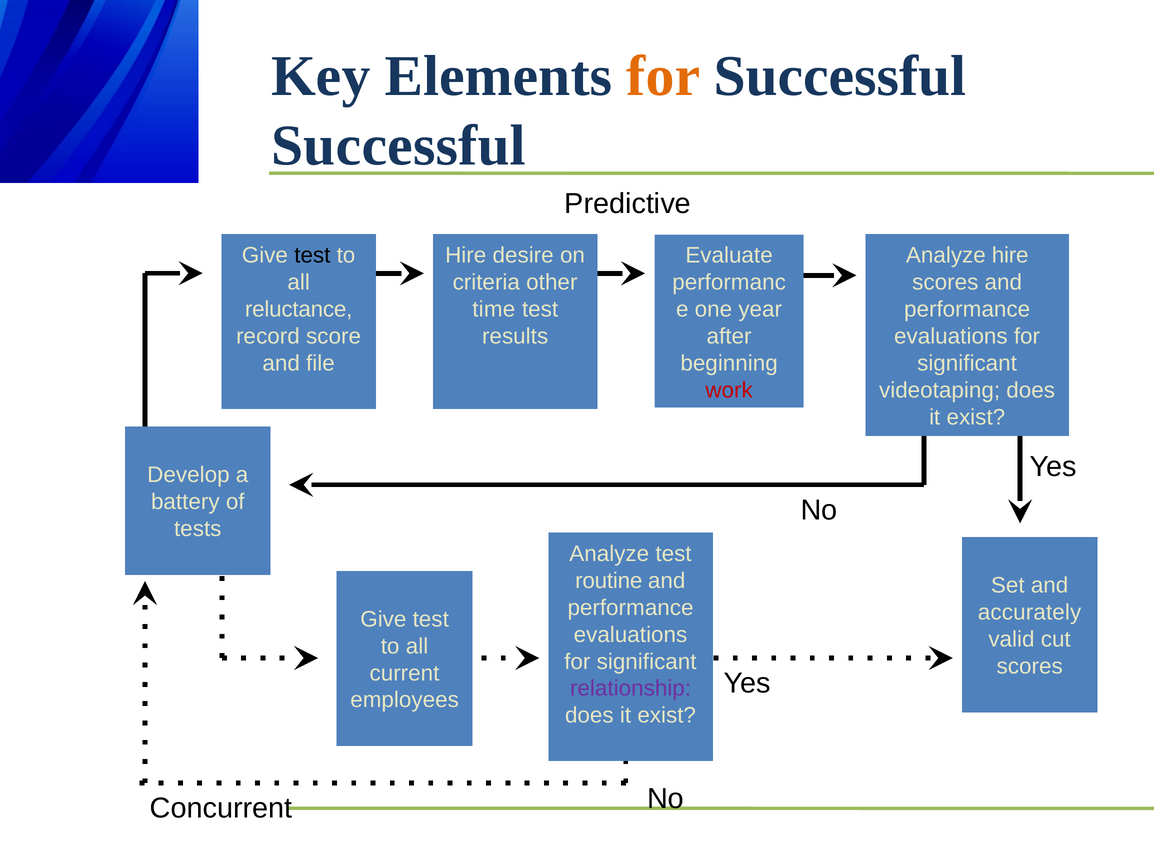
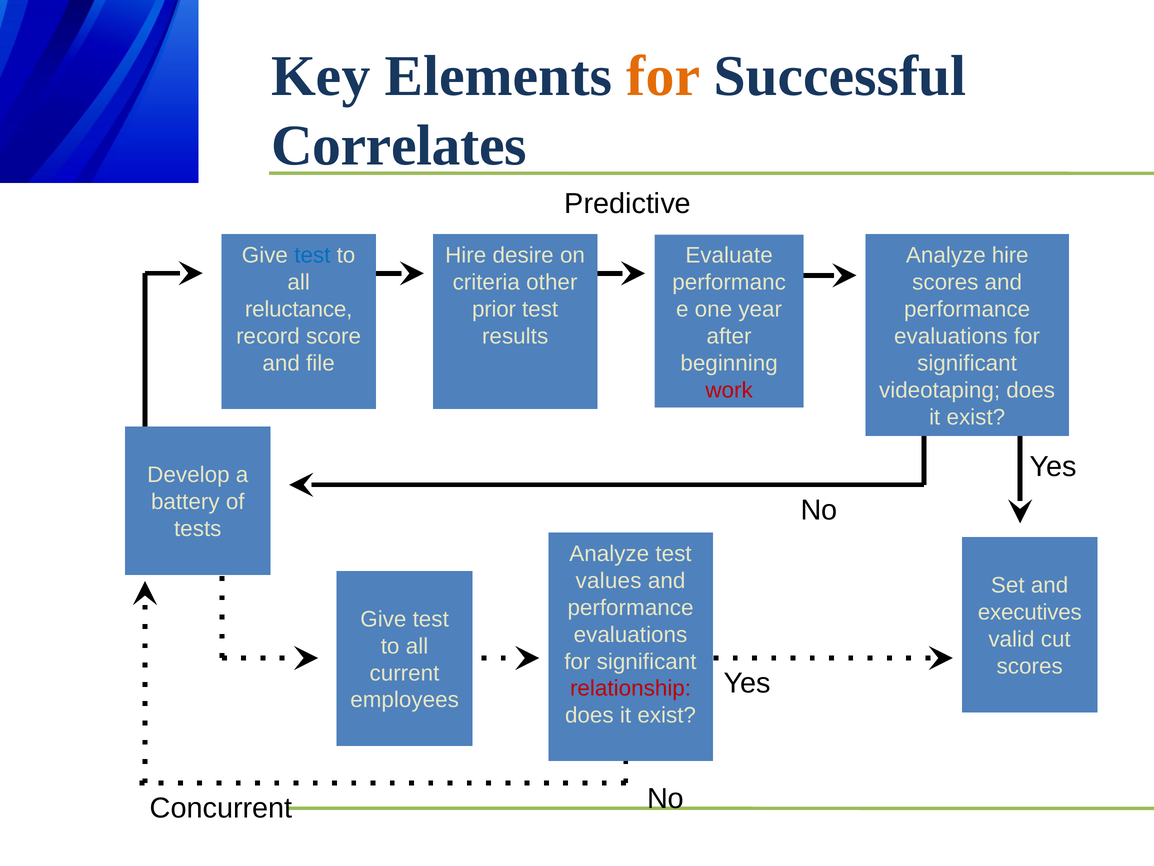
Successful at (399, 145): Successful -> Correlates
test at (312, 255) colour: black -> blue
time: time -> prior
routine: routine -> values
accurately: accurately -> executives
relationship colour: purple -> red
